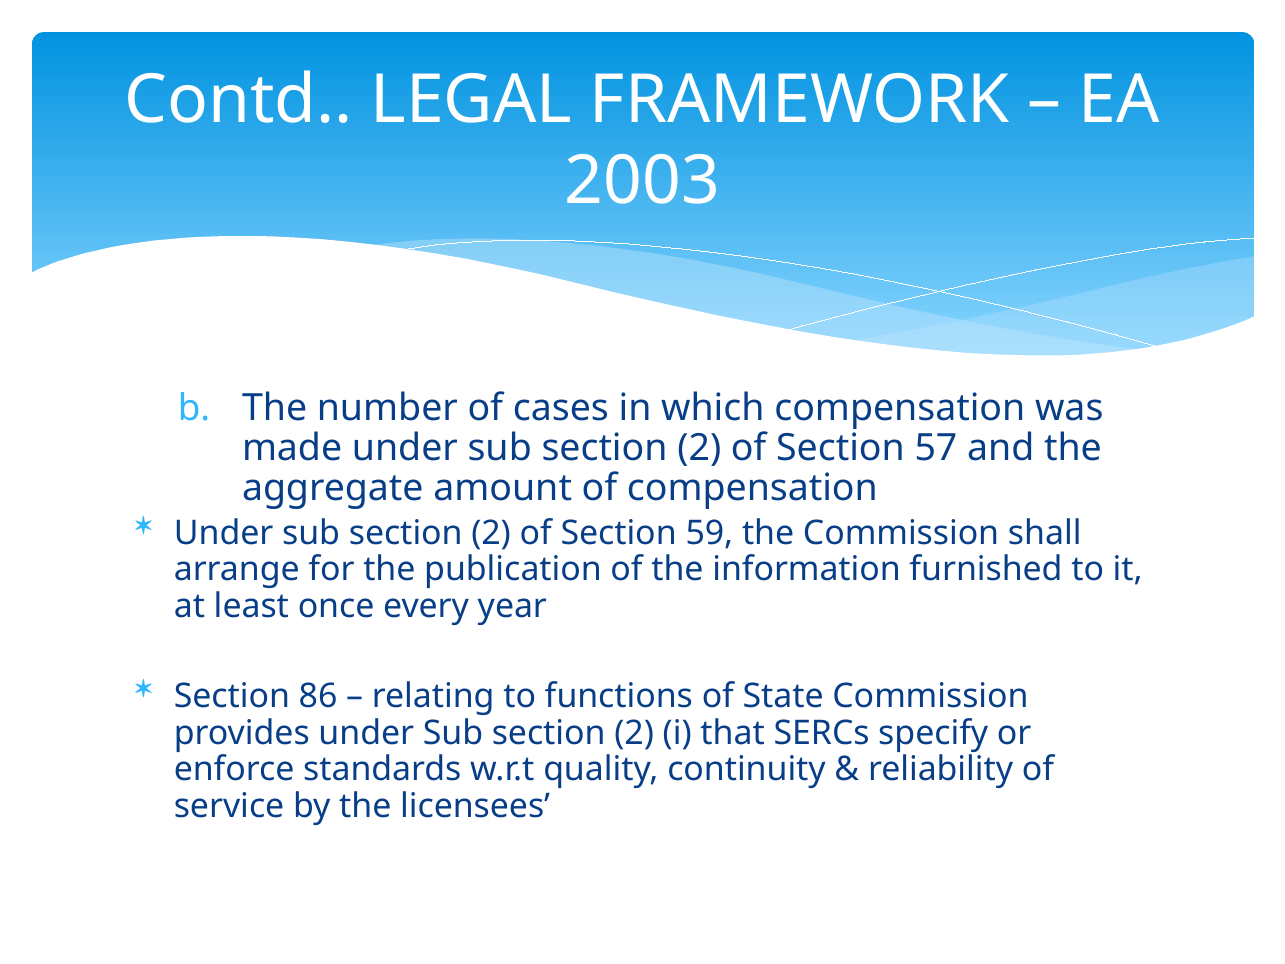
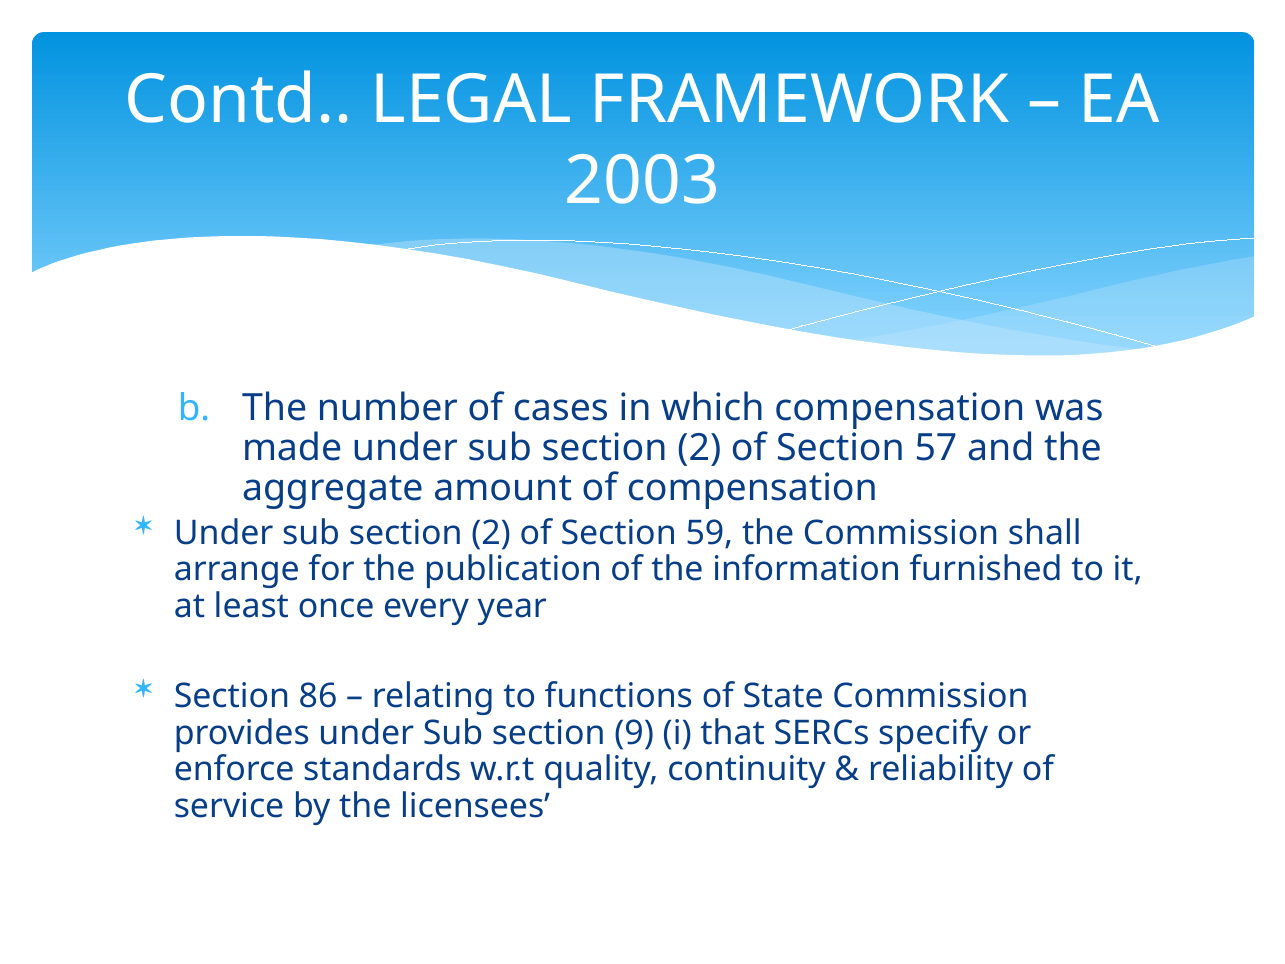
2 at (634, 733): 2 -> 9
